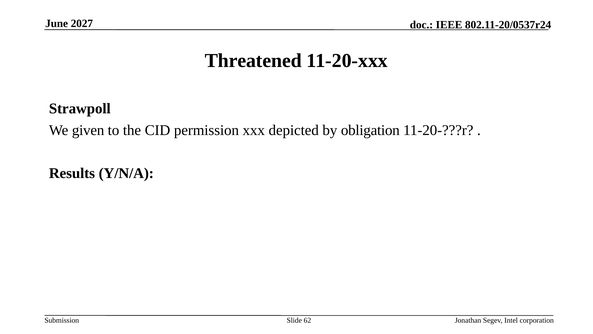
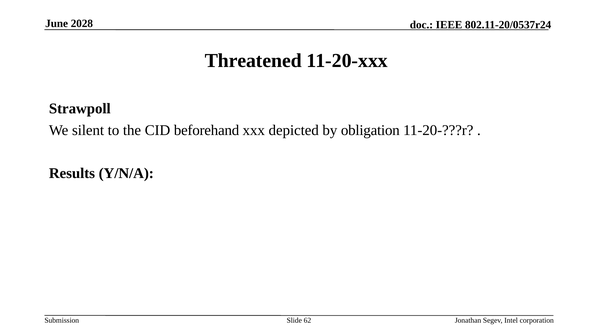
2027: 2027 -> 2028
given: given -> silent
permission: permission -> beforehand
